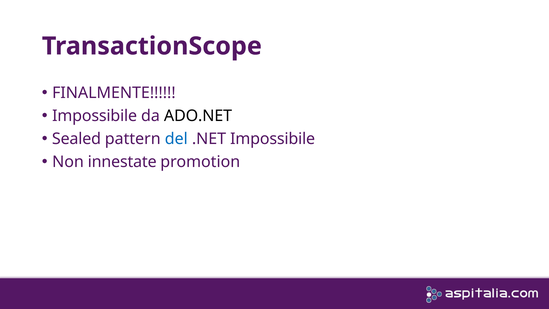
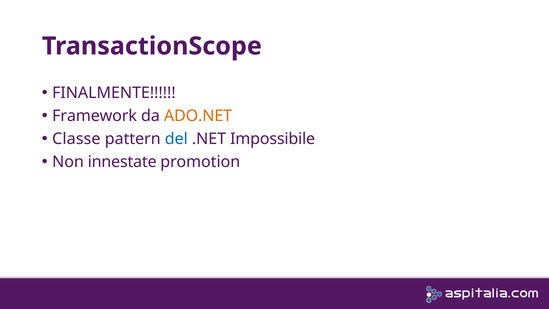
Impossibile at (95, 116): Impossibile -> Framework
ADO.NET colour: black -> orange
Sealed: Sealed -> Classe
